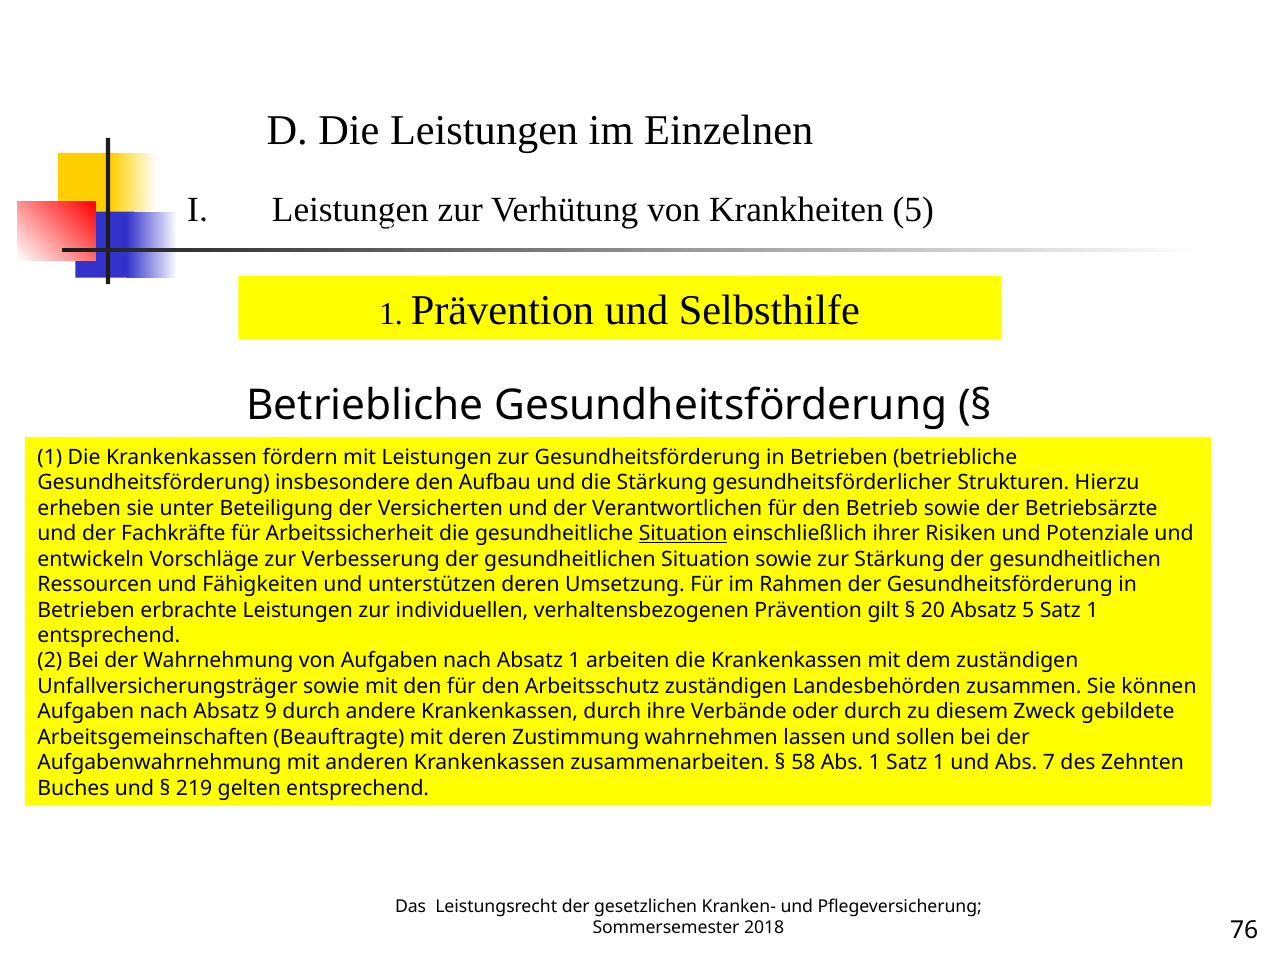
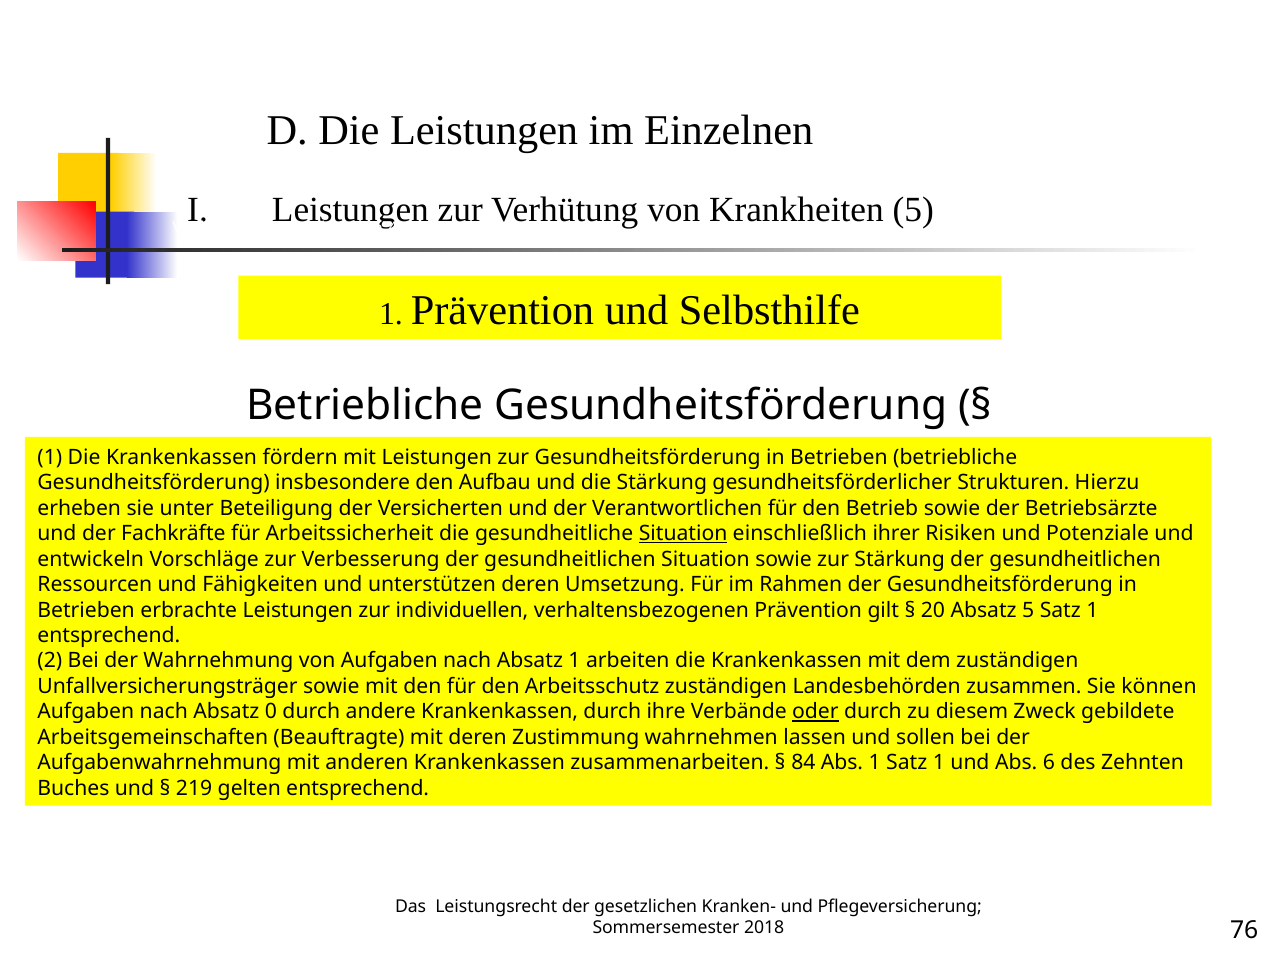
9: 9 -> 0
oder underline: none -> present
58: 58 -> 84
7: 7 -> 6
